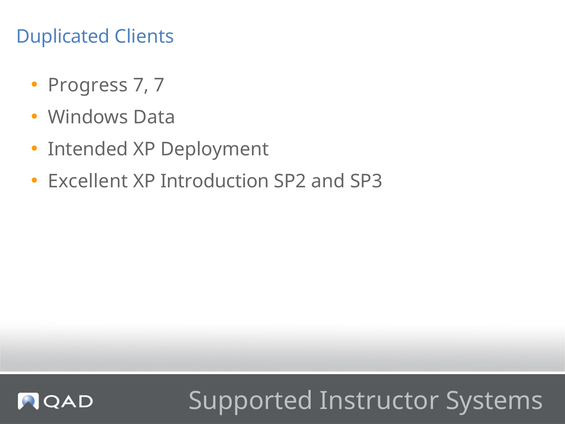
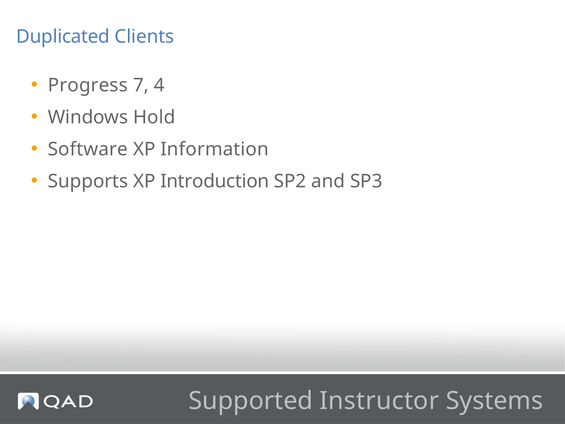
7 7: 7 -> 4
Data: Data -> Hold
Intended: Intended -> Software
Deployment: Deployment -> Information
Excellent: Excellent -> Supports
